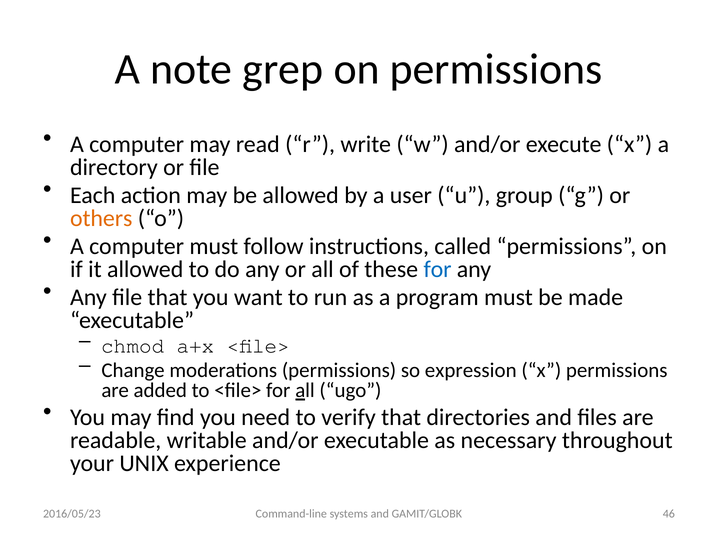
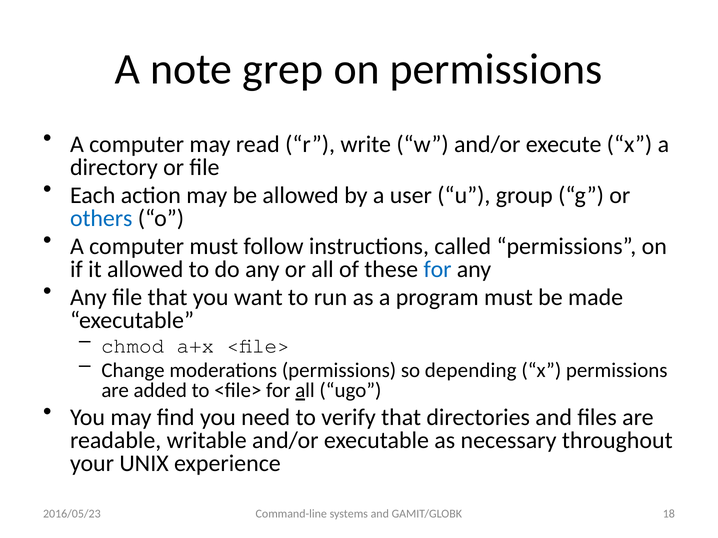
others colour: orange -> blue
expression: expression -> depending
46: 46 -> 18
